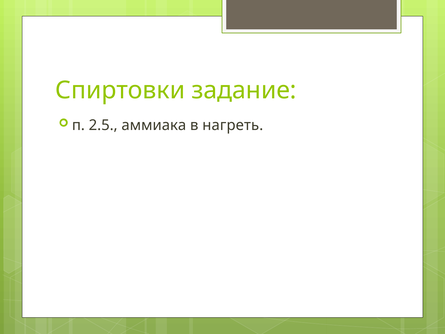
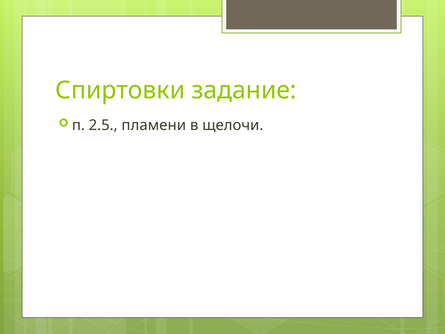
аммиака: аммиака -> пламени
нагреть: нагреть -> щелочи
